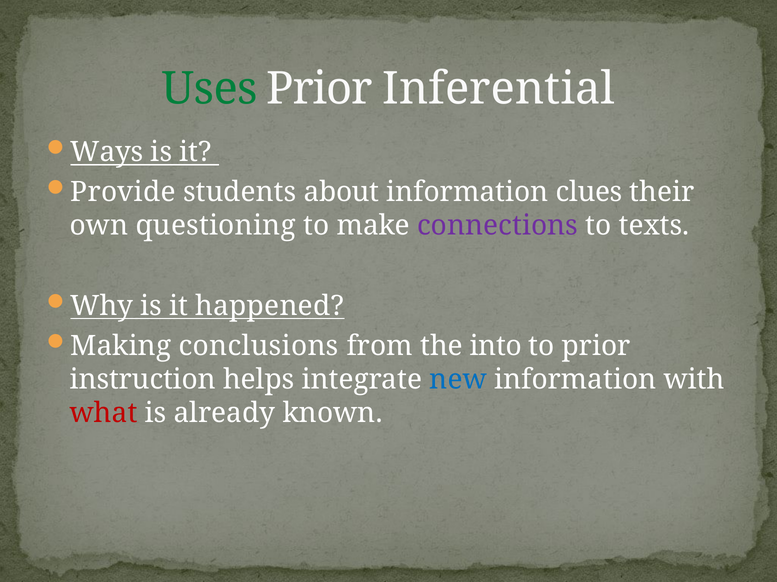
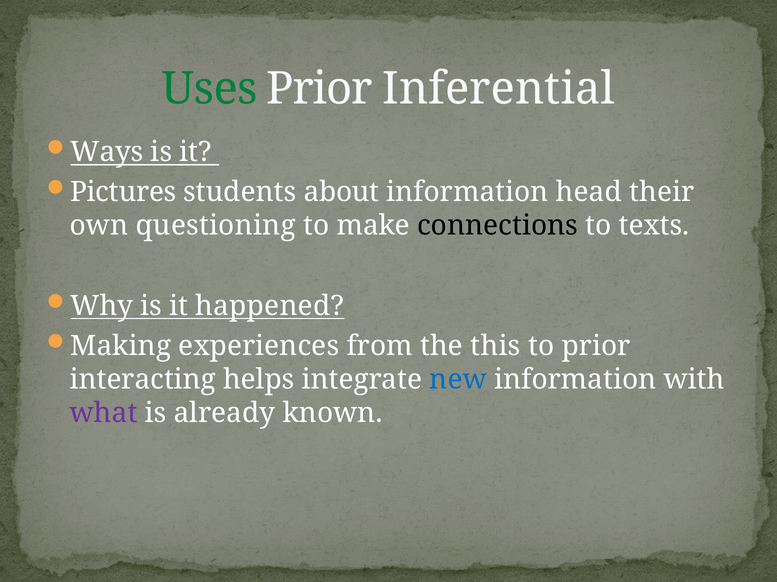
Provide: Provide -> Pictures
clues: clues -> head
connections colour: purple -> black
conclusions: conclusions -> experiences
into: into -> this
instruction: instruction -> interacting
what colour: red -> purple
